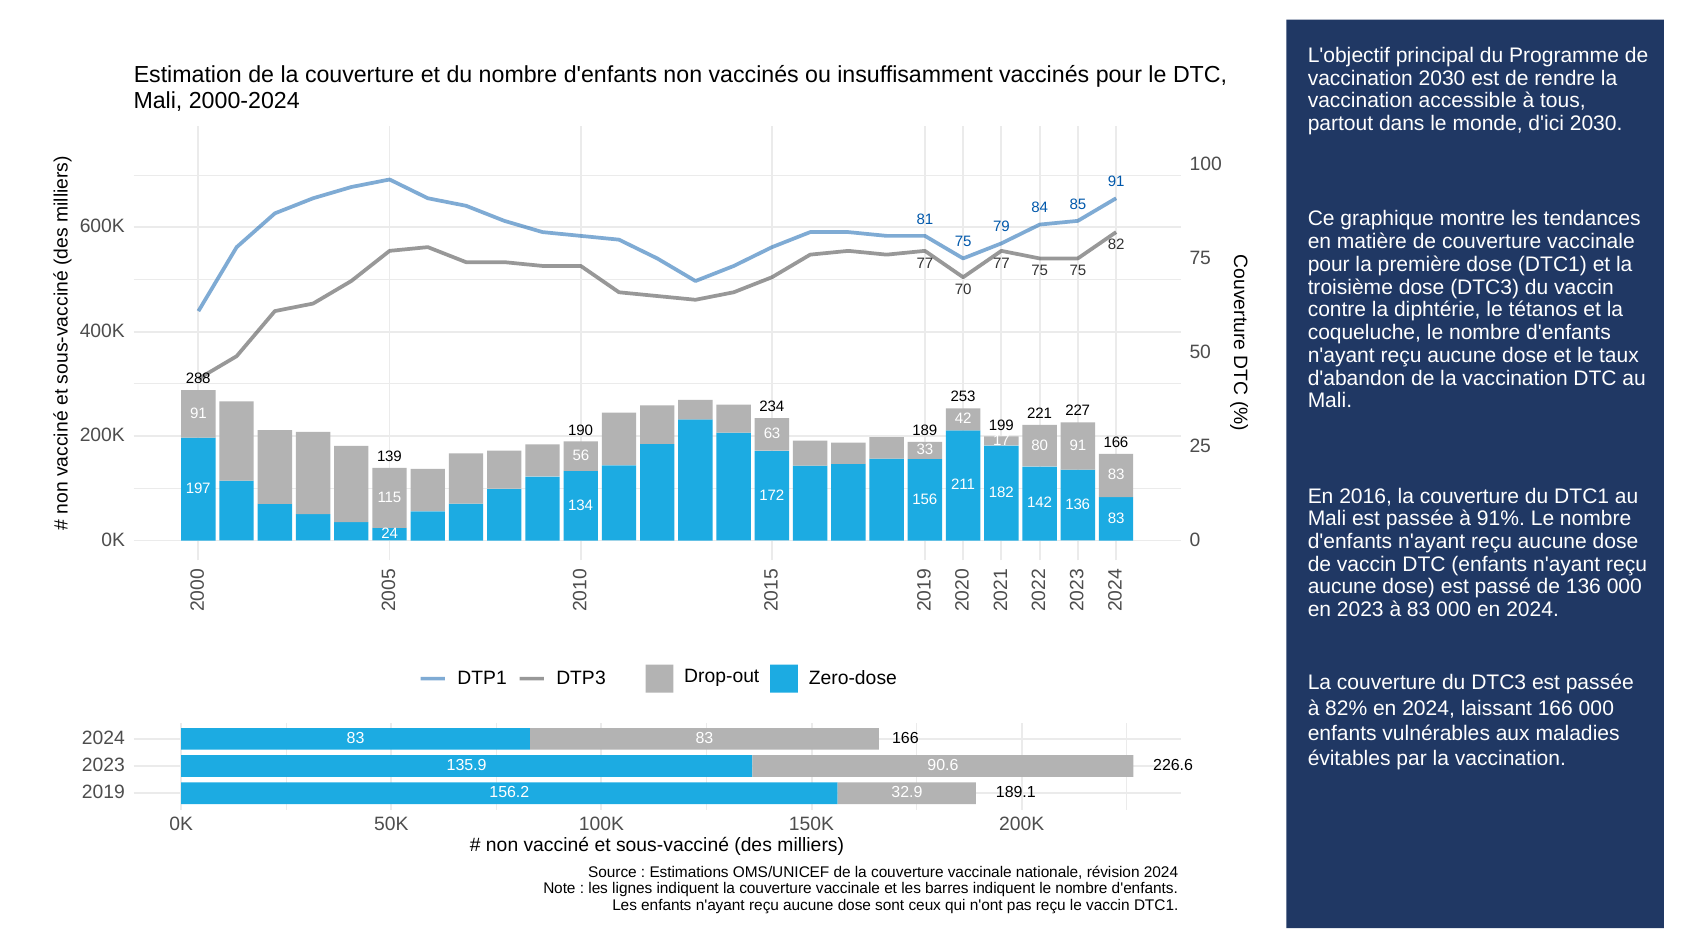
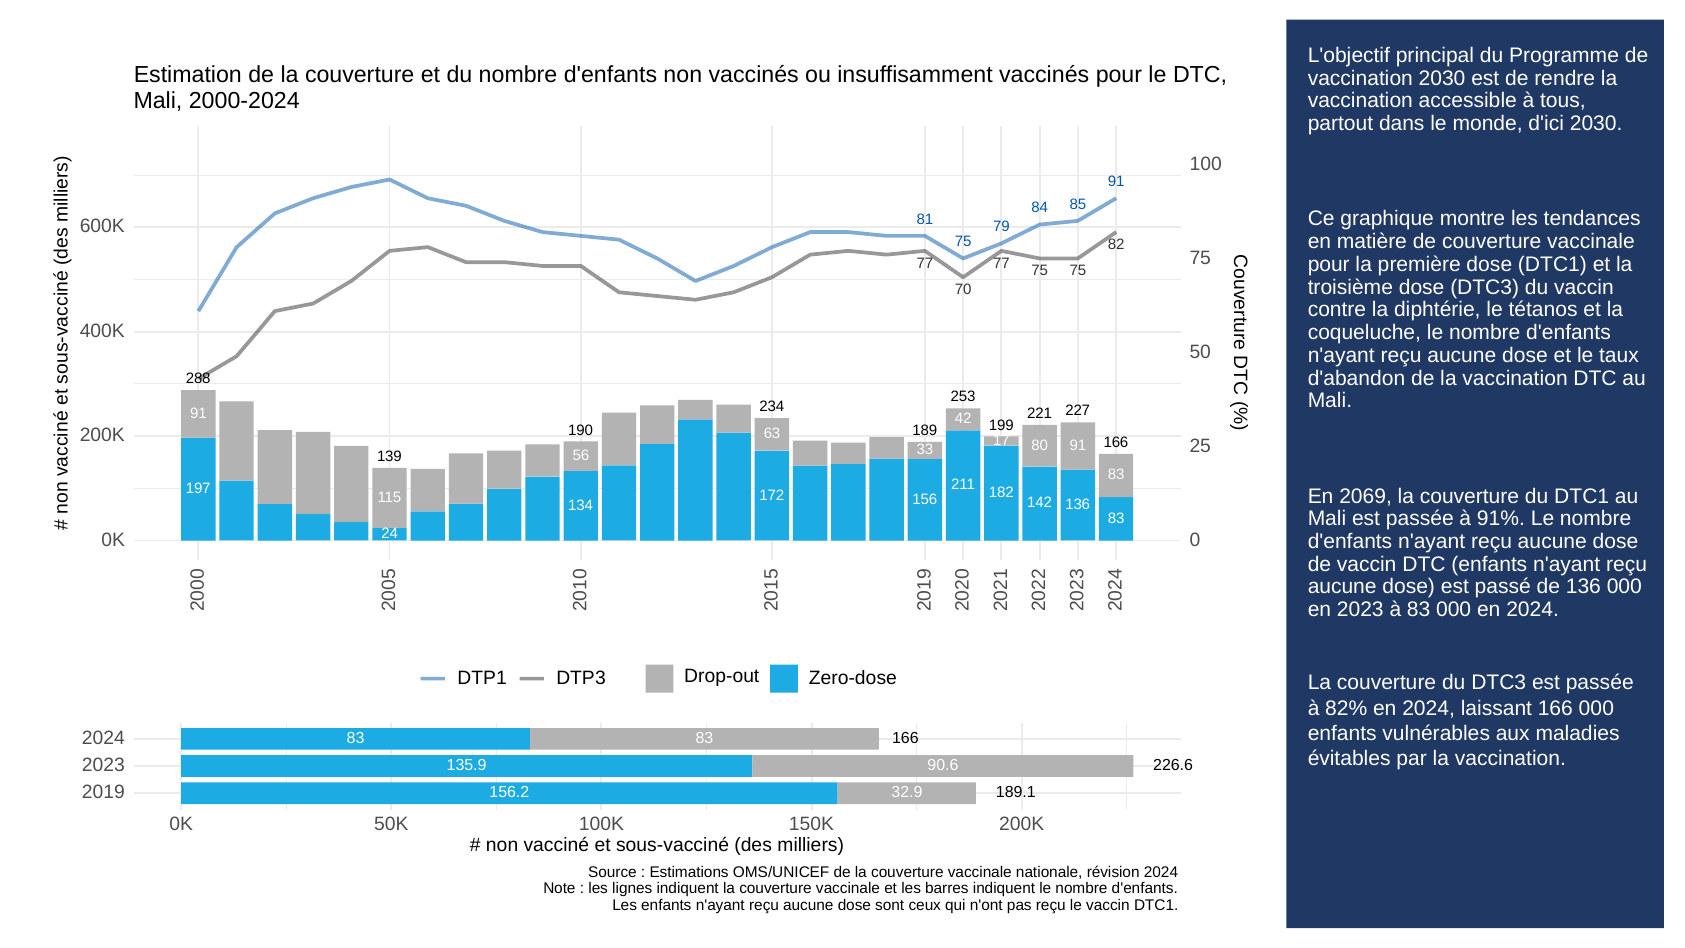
2016: 2016 -> 2069
